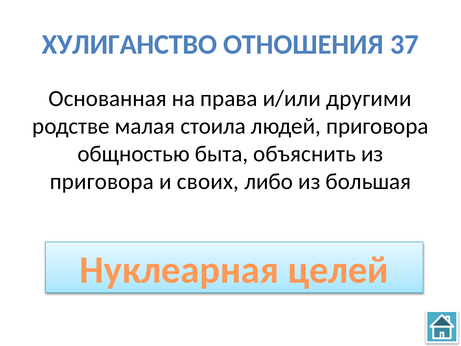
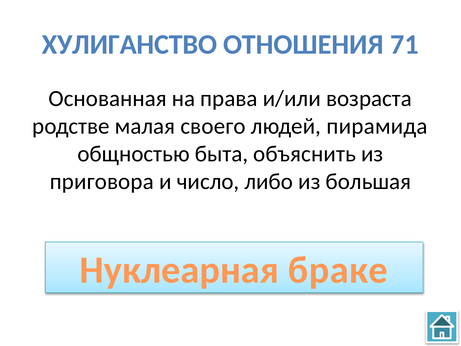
37: 37 -> 71
другими: другими -> возраста
стоила: стоила -> своего
людей приговора: приговора -> пирамида
своих: своих -> число
целей: целей -> браке
